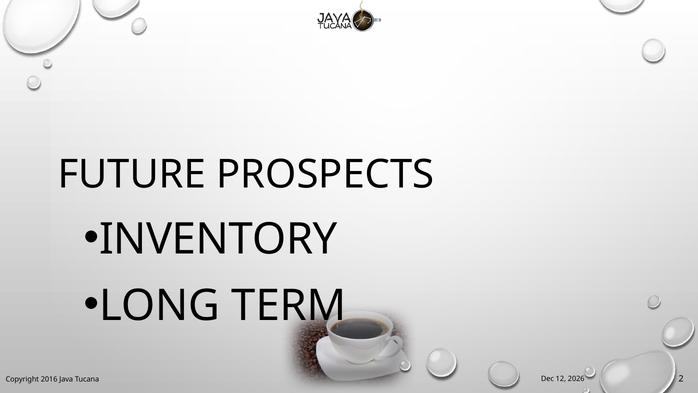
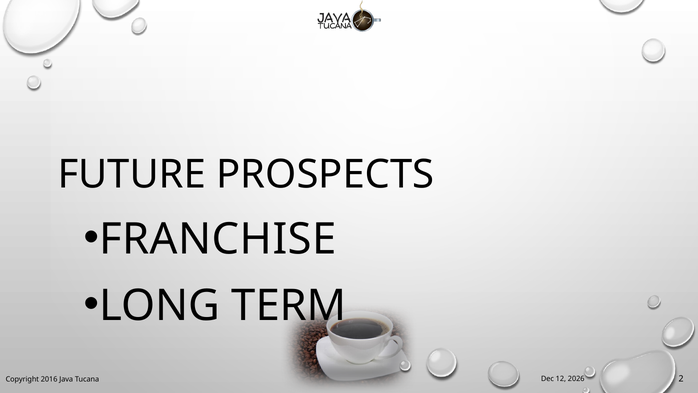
INVENTORY: INVENTORY -> FRANCHISE
